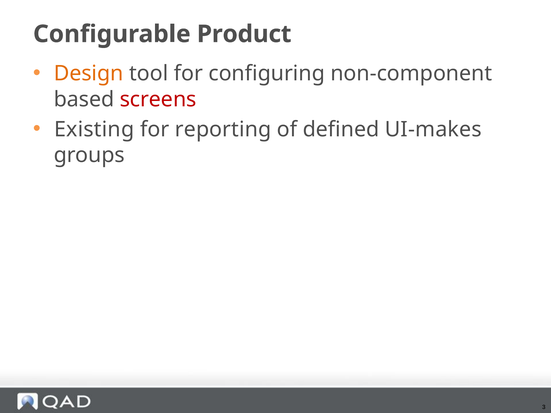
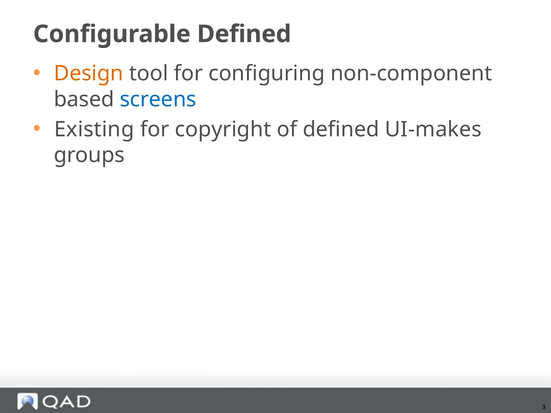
Configurable Product: Product -> Defined
screens colour: red -> blue
reporting: reporting -> copyright
